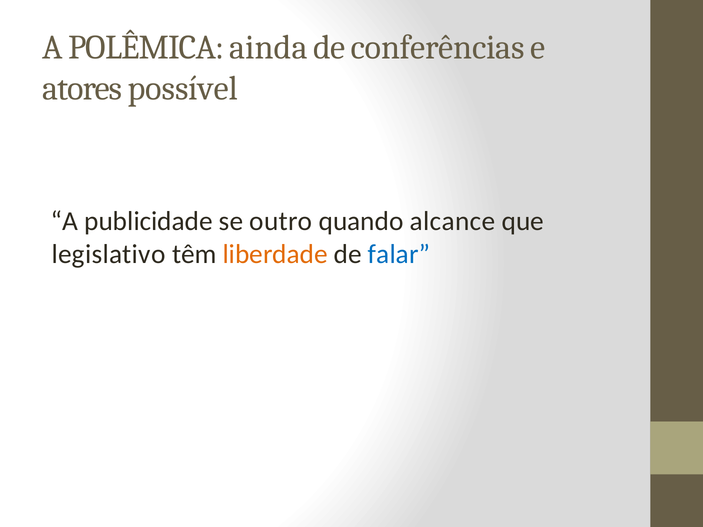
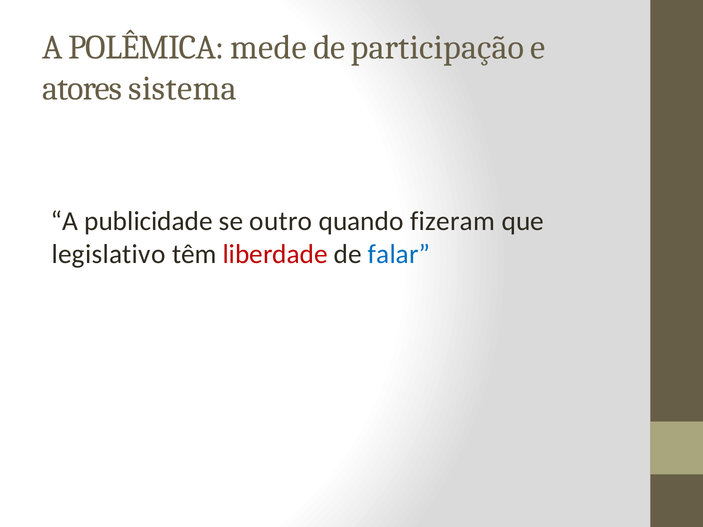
ainda: ainda -> mede
conferências: conferências -> participação
possível: possível -> sistema
alcance: alcance -> fizeram
liberdade colour: orange -> red
